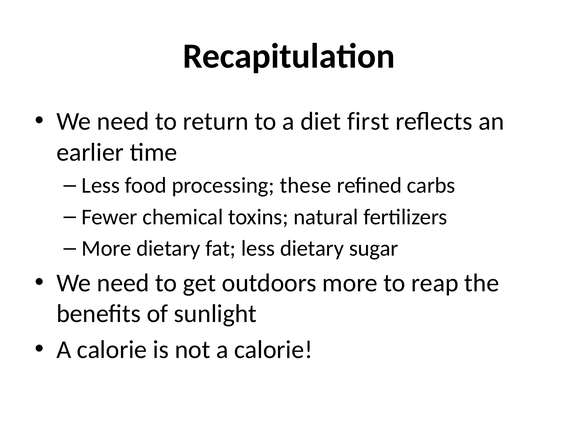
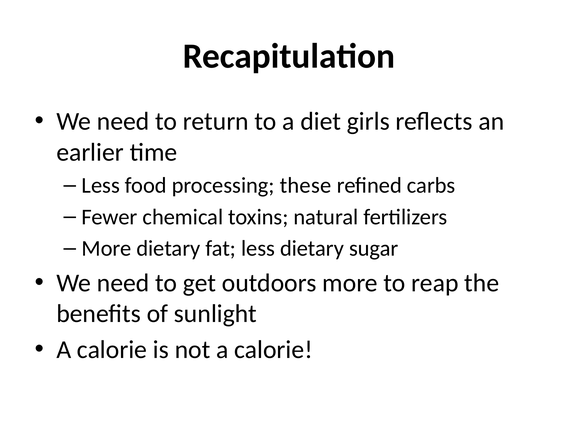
first: first -> girls
